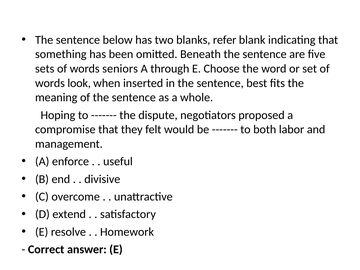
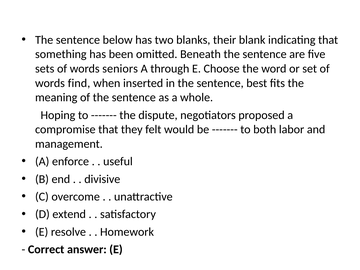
refer: refer -> their
look: look -> find
